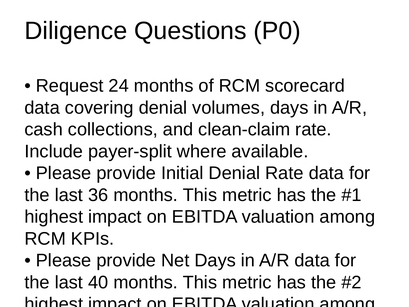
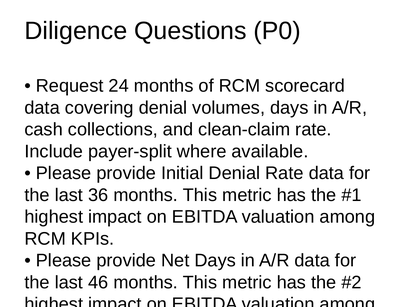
40: 40 -> 46
